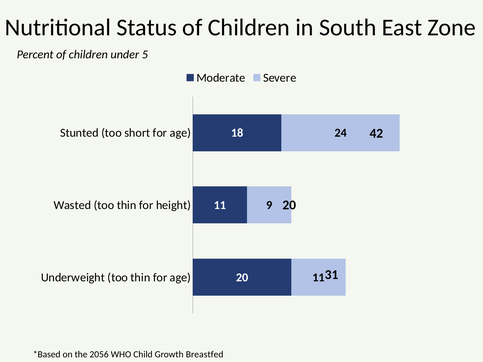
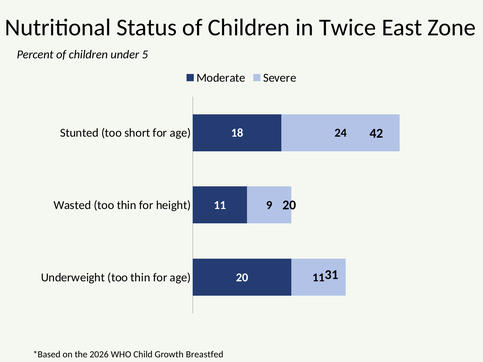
South: South -> Twice
2056: 2056 -> 2026
